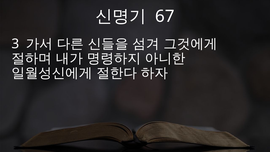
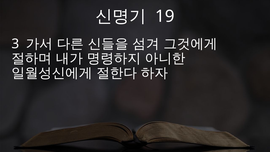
67: 67 -> 19
